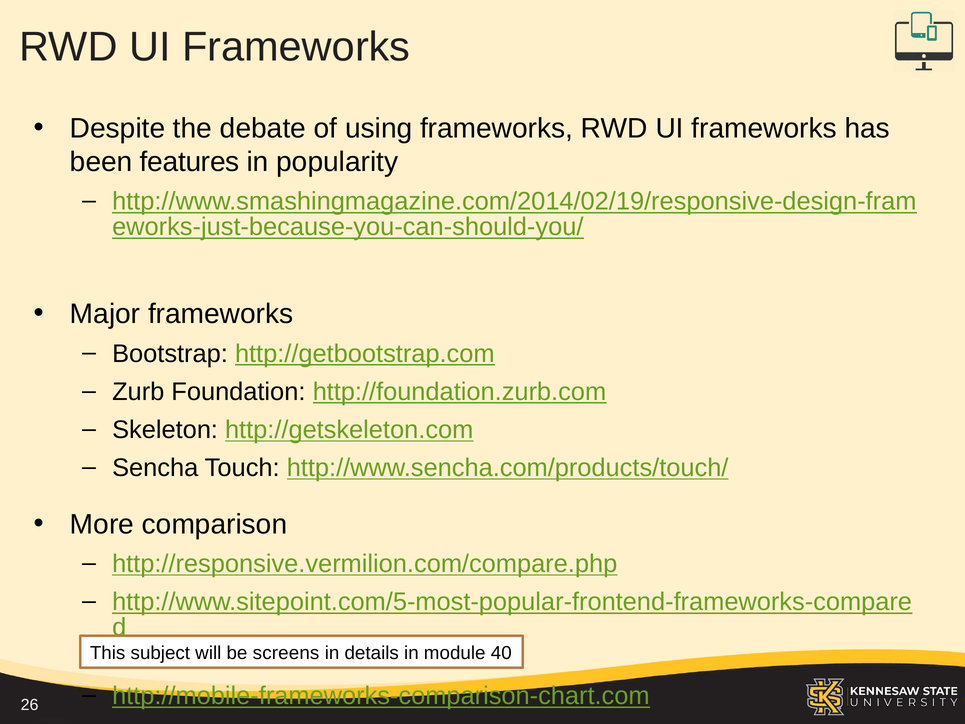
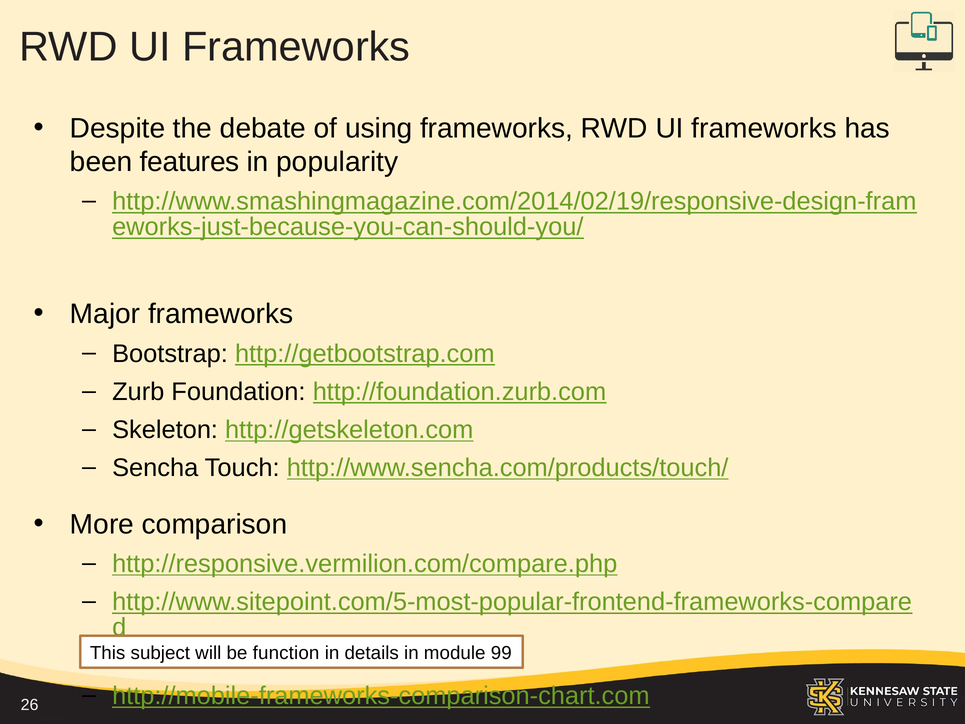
screens: screens -> function
40: 40 -> 99
